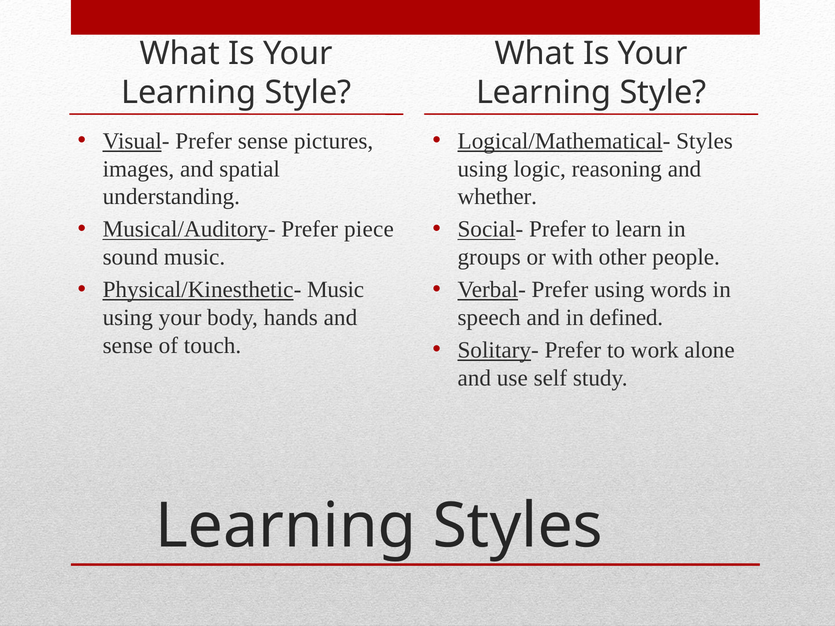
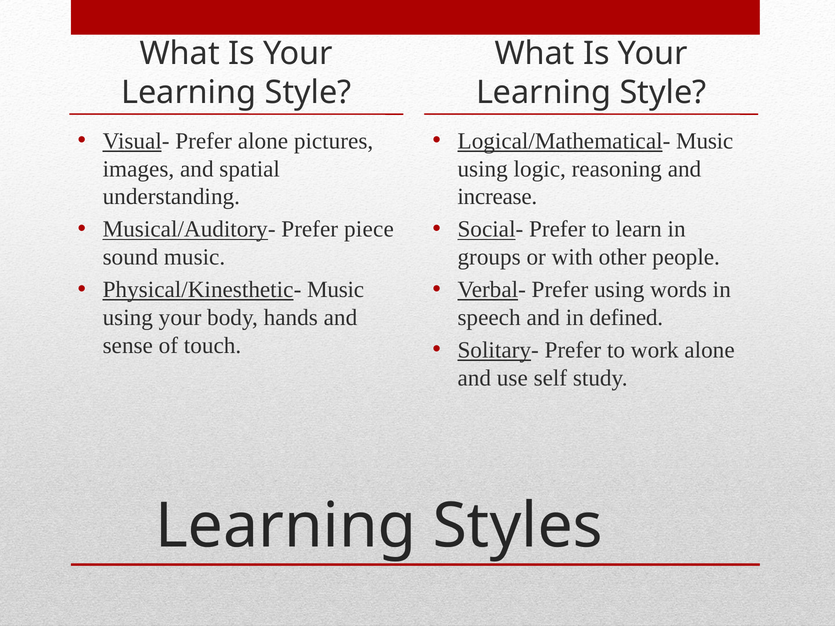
Prefer sense: sense -> alone
Logical/Mathematical- Styles: Styles -> Music
whether: whether -> increase
